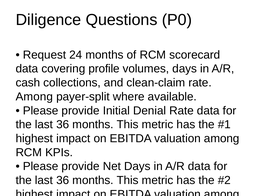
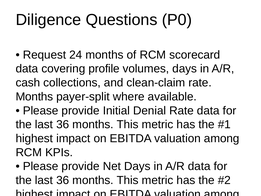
Among at (34, 97): Among -> Months
